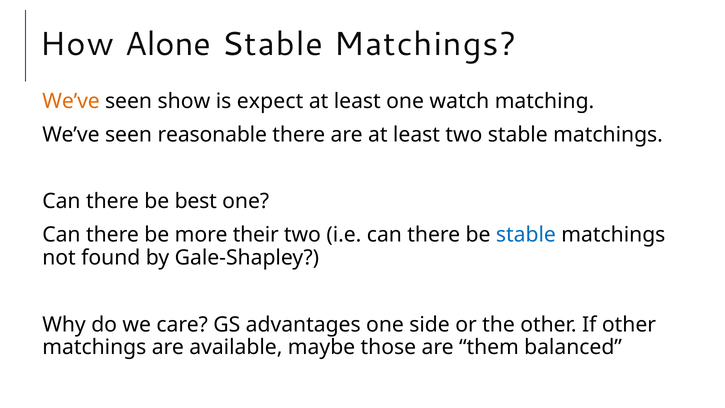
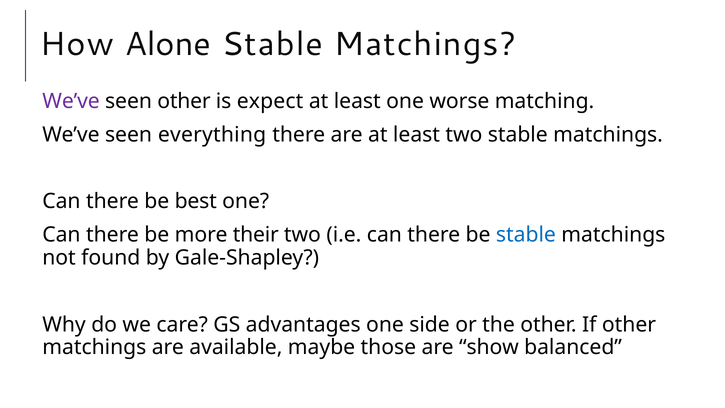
We’ve at (71, 101) colour: orange -> purple
seen show: show -> other
watch: watch -> worse
reasonable: reasonable -> everything
them: them -> show
